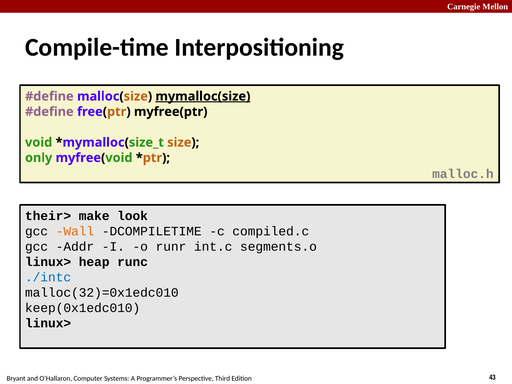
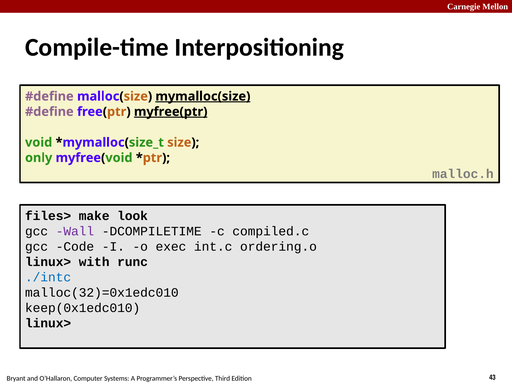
myfree(ptr underline: none -> present
their>: their> -> files>
Wall colour: orange -> purple
Addr: Addr -> Code
runr: runr -> exec
segments.o: segments.o -> ordering.o
heap: heap -> with
